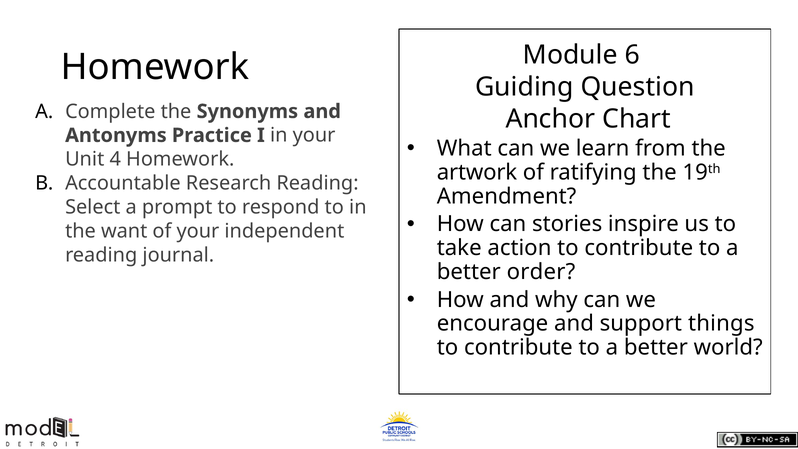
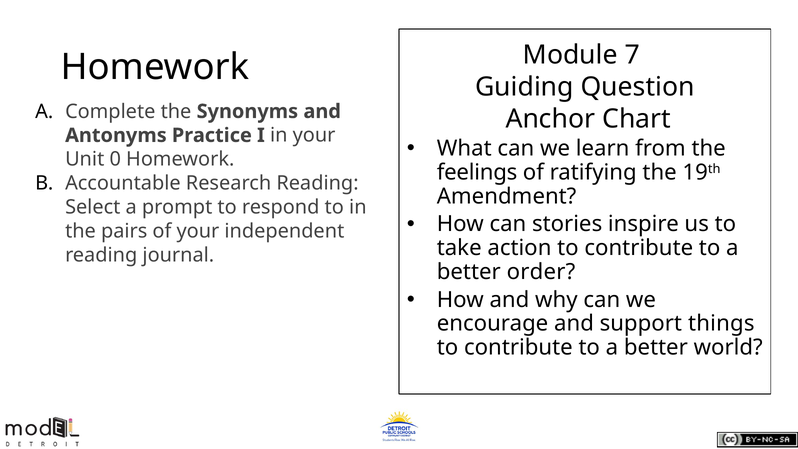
6: 6 -> 7
4: 4 -> 0
artwork: artwork -> feelings
want: want -> pairs
